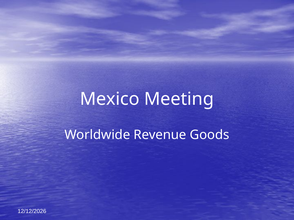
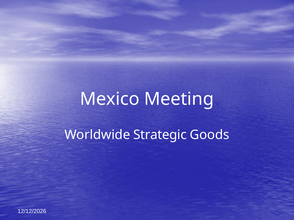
Revenue: Revenue -> Strategic
